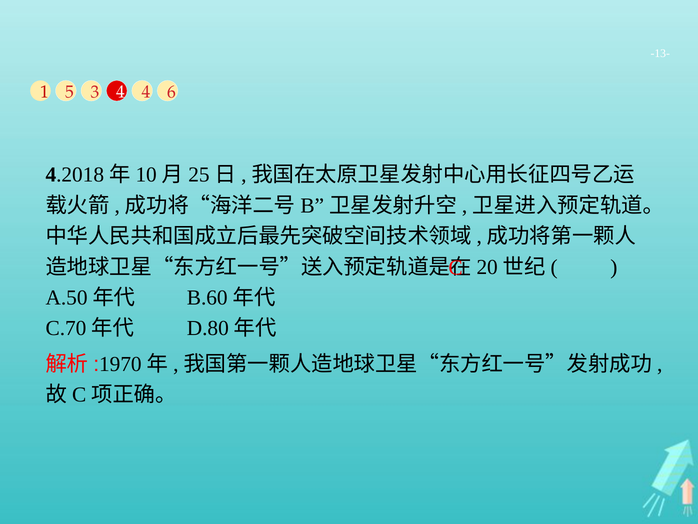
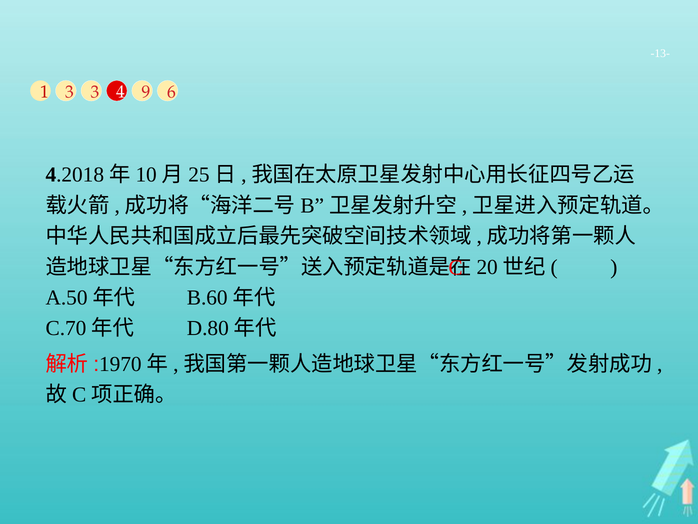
1 5: 5 -> 3
4 4: 4 -> 9
